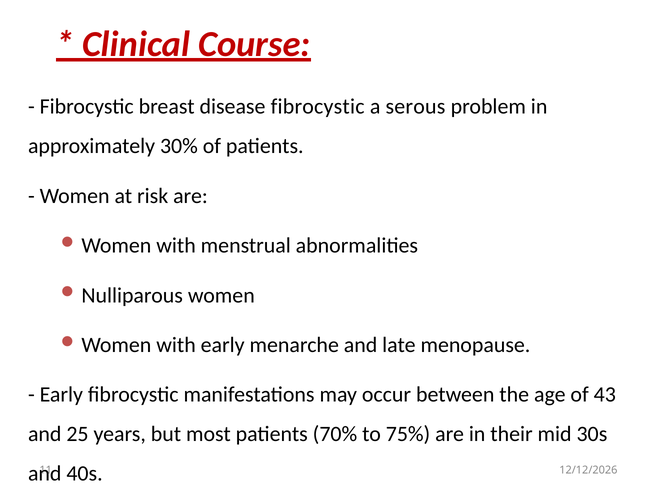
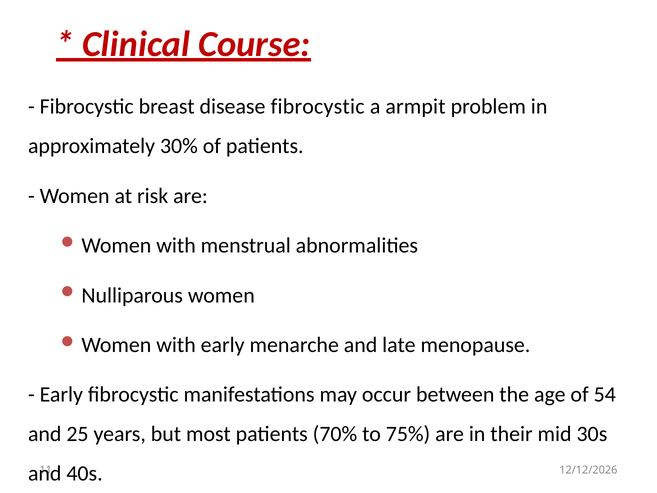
serous: serous -> armpit
43: 43 -> 54
